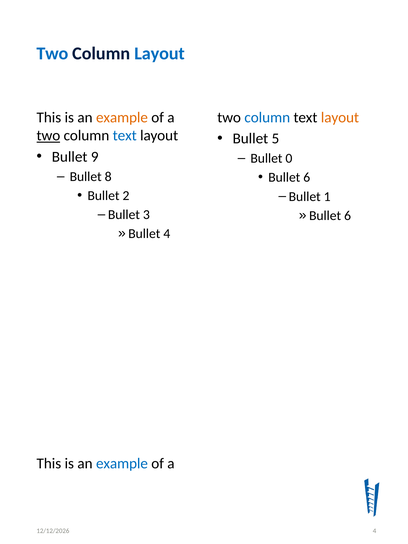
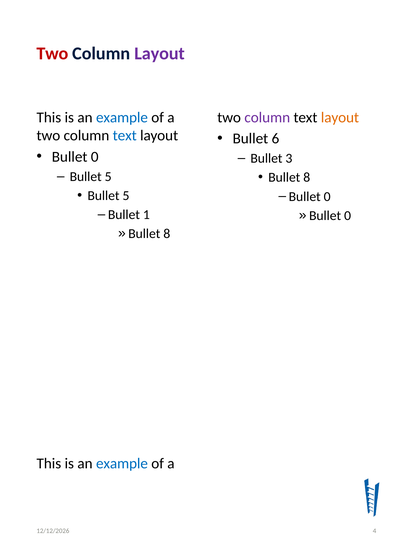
Two at (52, 53) colour: blue -> red
Layout at (160, 53) colour: blue -> purple
example at (122, 117) colour: orange -> blue
column at (267, 117) colour: blue -> purple
two at (48, 136) underline: present -> none
5: 5 -> 6
9 at (95, 157): 9 -> 0
0: 0 -> 3
8 at (108, 177): 8 -> 5
Bullet 6: 6 -> 8
2 at (126, 196): 2 -> 5
1 at (327, 197): 1 -> 0
3: 3 -> 1
6 at (348, 216): 6 -> 0
4 at (167, 234): 4 -> 8
